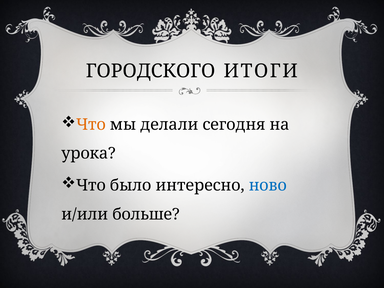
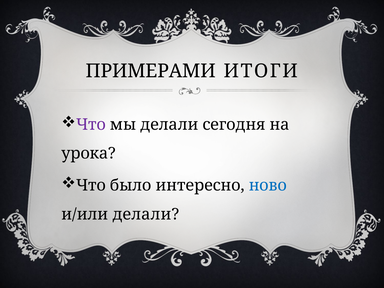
ГОРОДСКОГО: ГОРОДСКОГО -> ПРИМЕРАМИ
Что at (91, 125) colour: orange -> purple
и/или больше: больше -> делали
